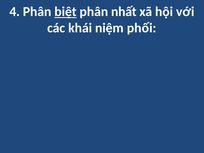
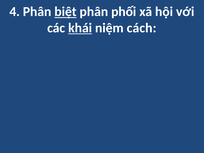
nhất: nhất -> phối
khái underline: none -> present
phối: phối -> cách
